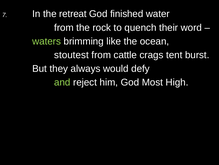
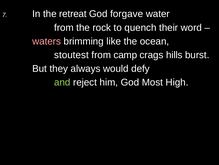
finished: finished -> forgave
waters colour: light green -> pink
cattle: cattle -> camp
tent: tent -> hills
